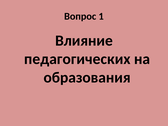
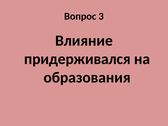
1: 1 -> 3
педагогических: педагогических -> придерживался
